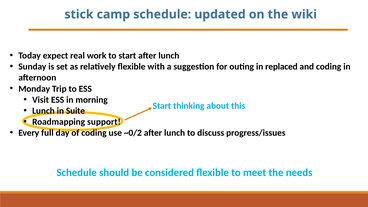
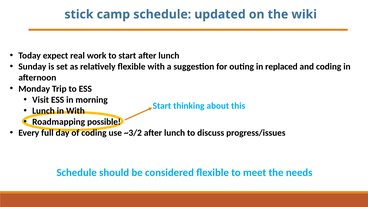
in Suite: Suite -> With
support: support -> possible
~0/2: ~0/2 -> ~3/2
